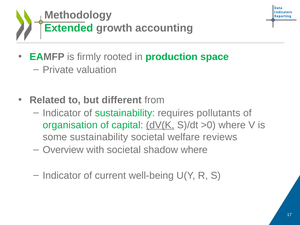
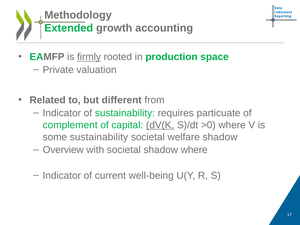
firmly underline: none -> present
pollutants: pollutants -> particuate
organisation: organisation -> complement
welfare reviews: reviews -> shadow
